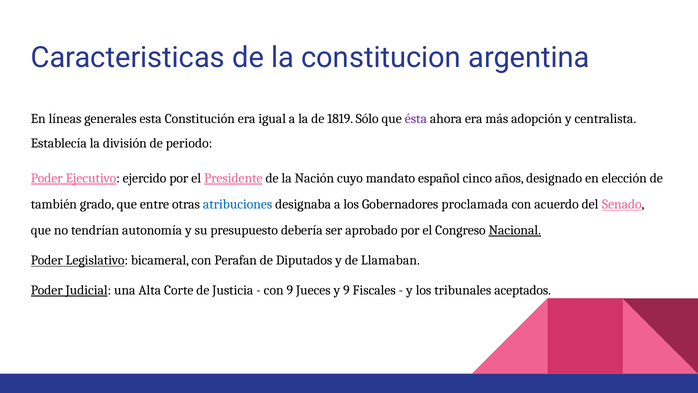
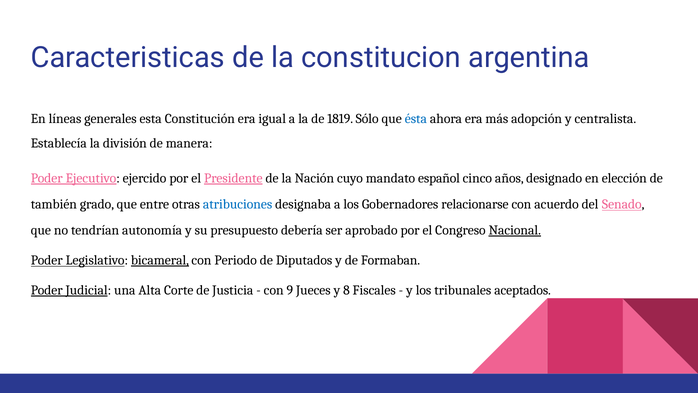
ésta colour: purple -> blue
periodo: periodo -> manera
proclamada: proclamada -> relacionarse
bicameral underline: none -> present
Perafan: Perafan -> Periodo
Llamaban: Llamaban -> Formaban
y 9: 9 -> 8
